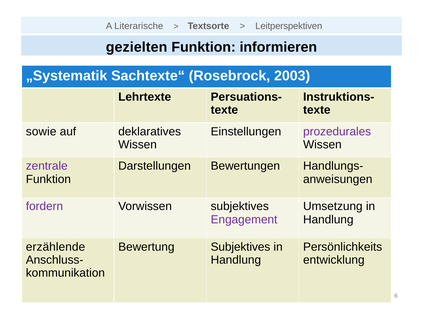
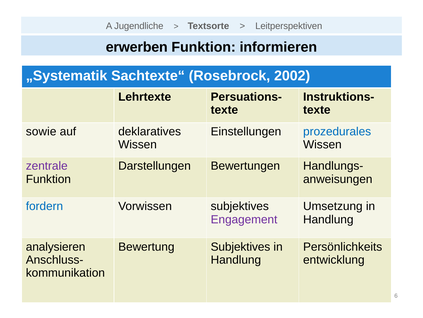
Literarische: Literarische -> Jugendliche
gezielten: gezielten -> erwerben
2003: 2003 -> 2002
prozedurales colour: purple -> blue
fordern colour: purple -> blue
erzählende: erzählende -> analysieren
